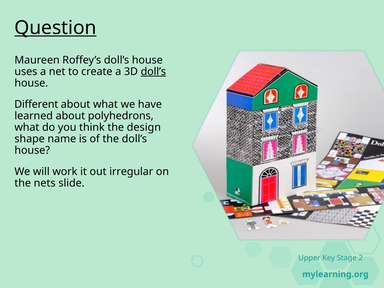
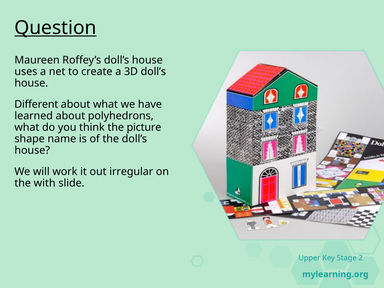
doll’s at (153, 72) underline: present -> none
design: design -> picture
nets: nets -> with
